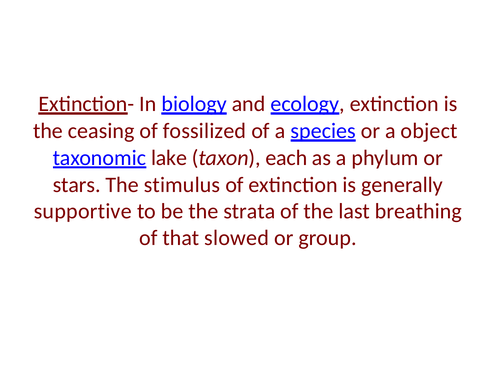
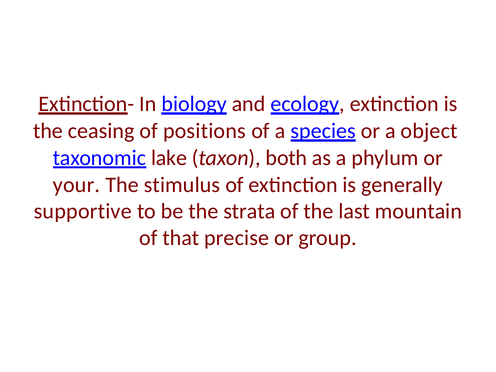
fossilized: fossilized -> positions
each: each -> both
stars: stars -> your
breathing: breathing -> mountain
slowed: slowed -> precise
